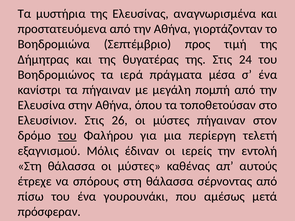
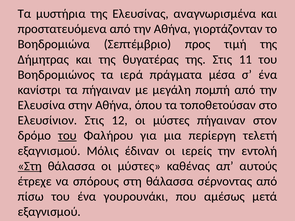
24: 24 -> 11
26: 26 -> 12
Στη at (30, 166) underline: none -> present
πρόσφεραν at (49, 212): πρόσφεραν -> εξαγνισμού
